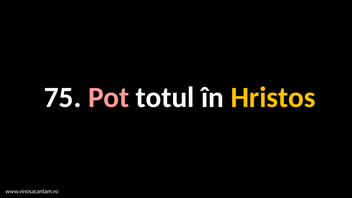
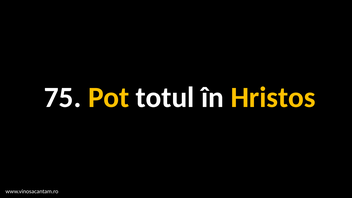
Pot colour: pink -> yellow
